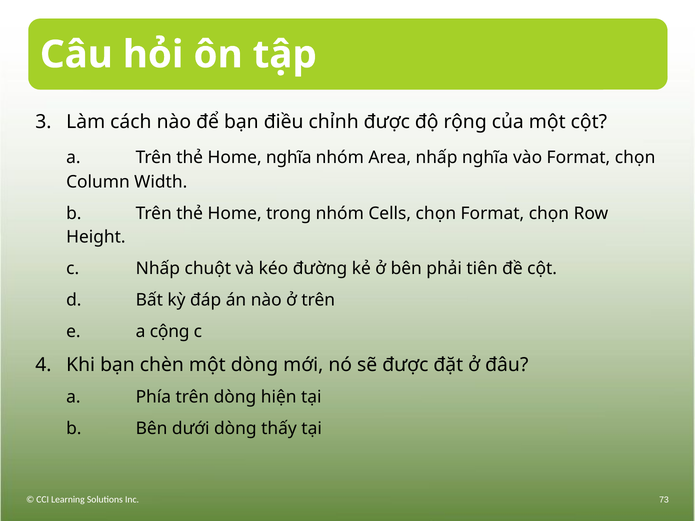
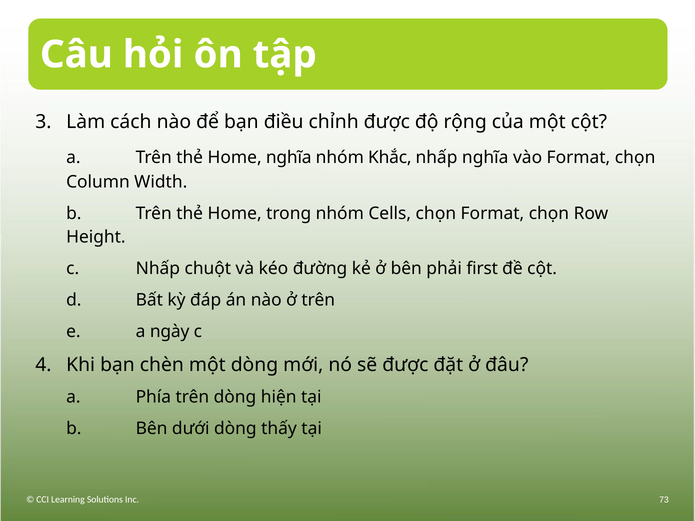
Area: Area -> Khắc
tiên: tiên -> first
cộng: cộng -> ngày
